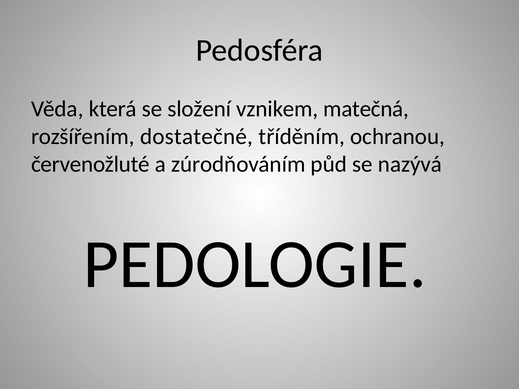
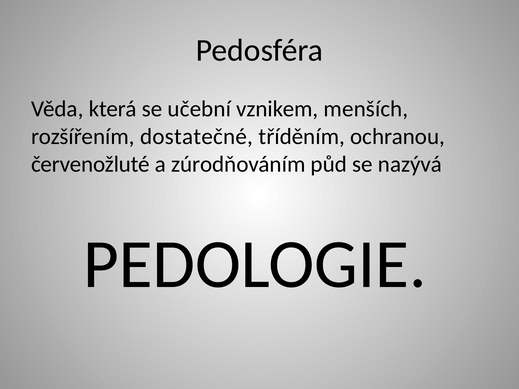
složení: složení -> učební
matečná: matečná -> menších
